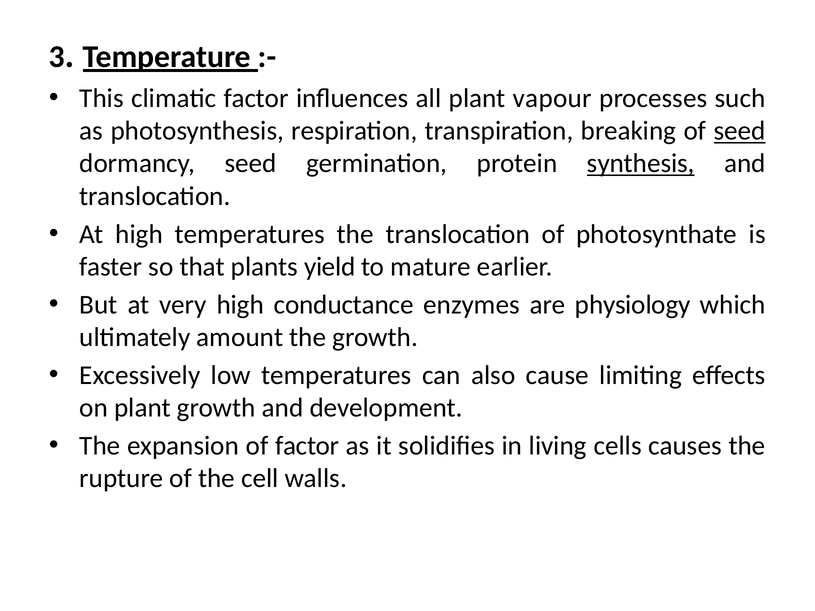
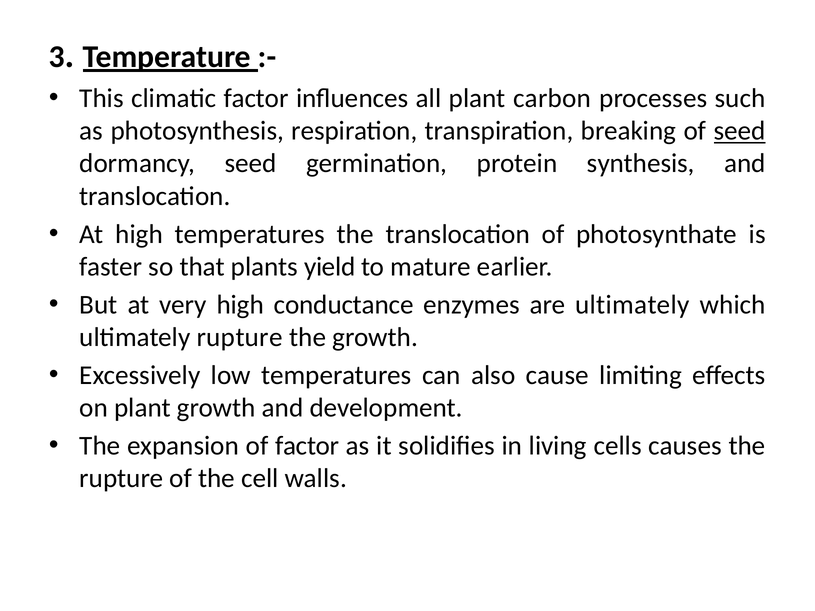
vapour: vapour -> carbon
synthesis underline: present -> none
are physiology: physiology -> ultimately
ultimately amount: amount -> rupture
